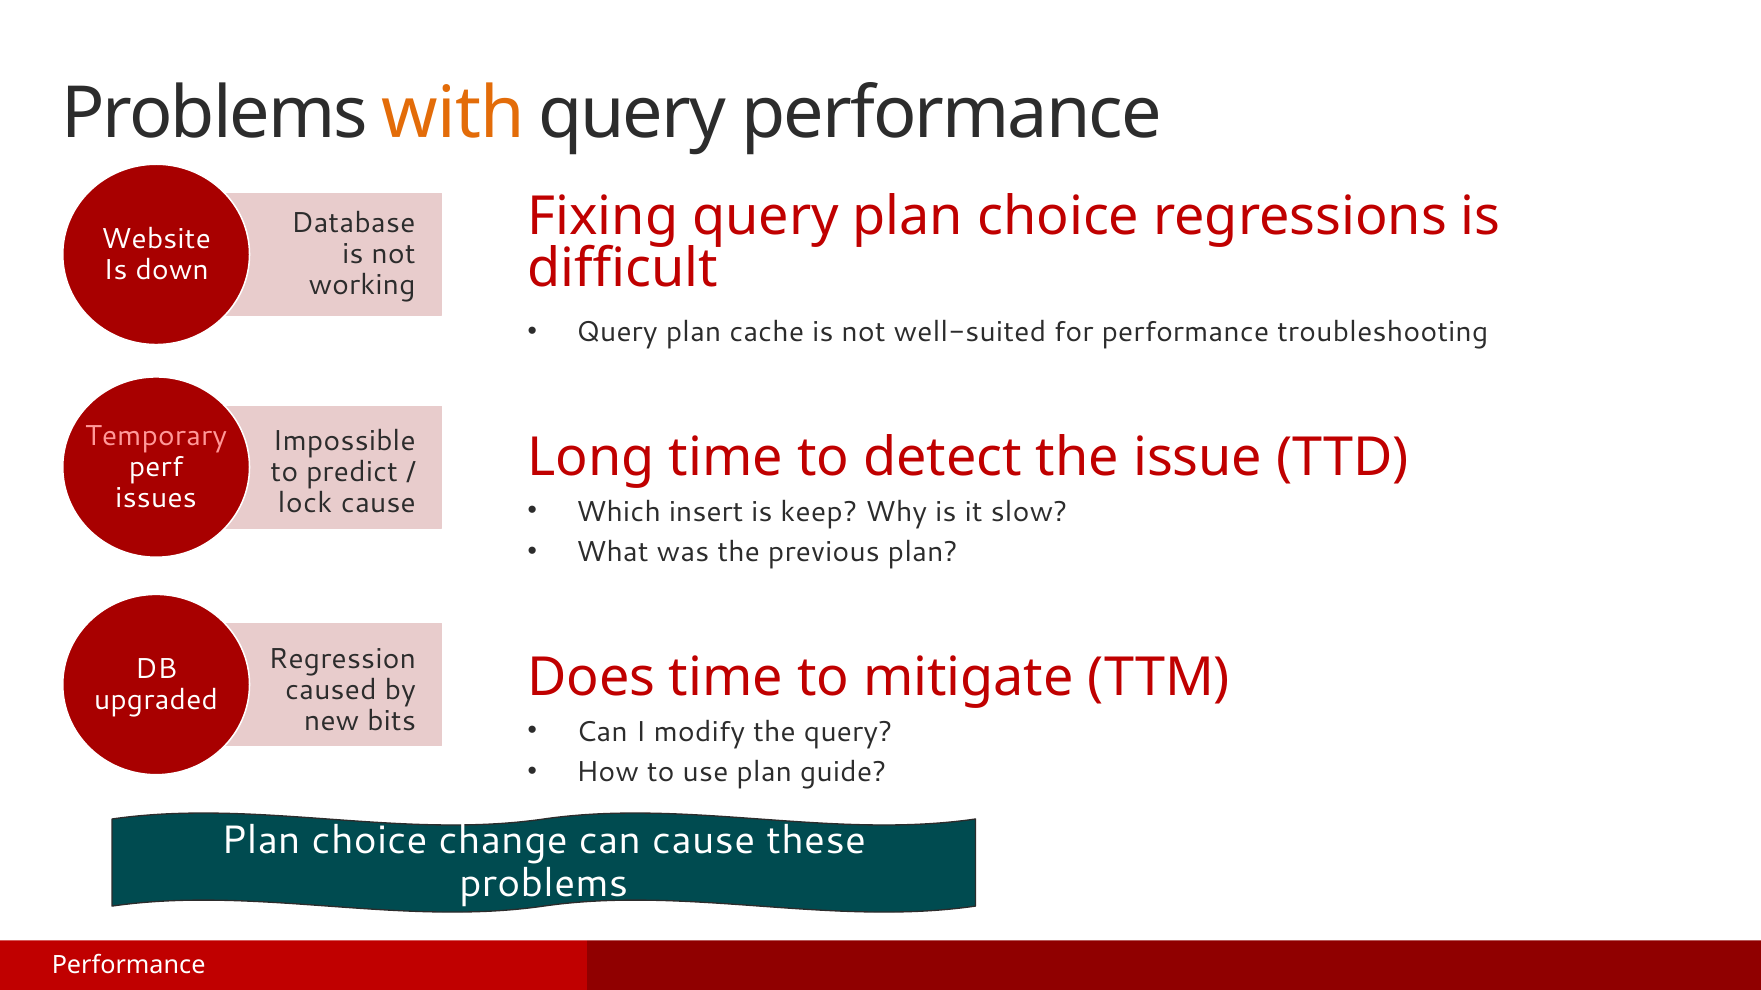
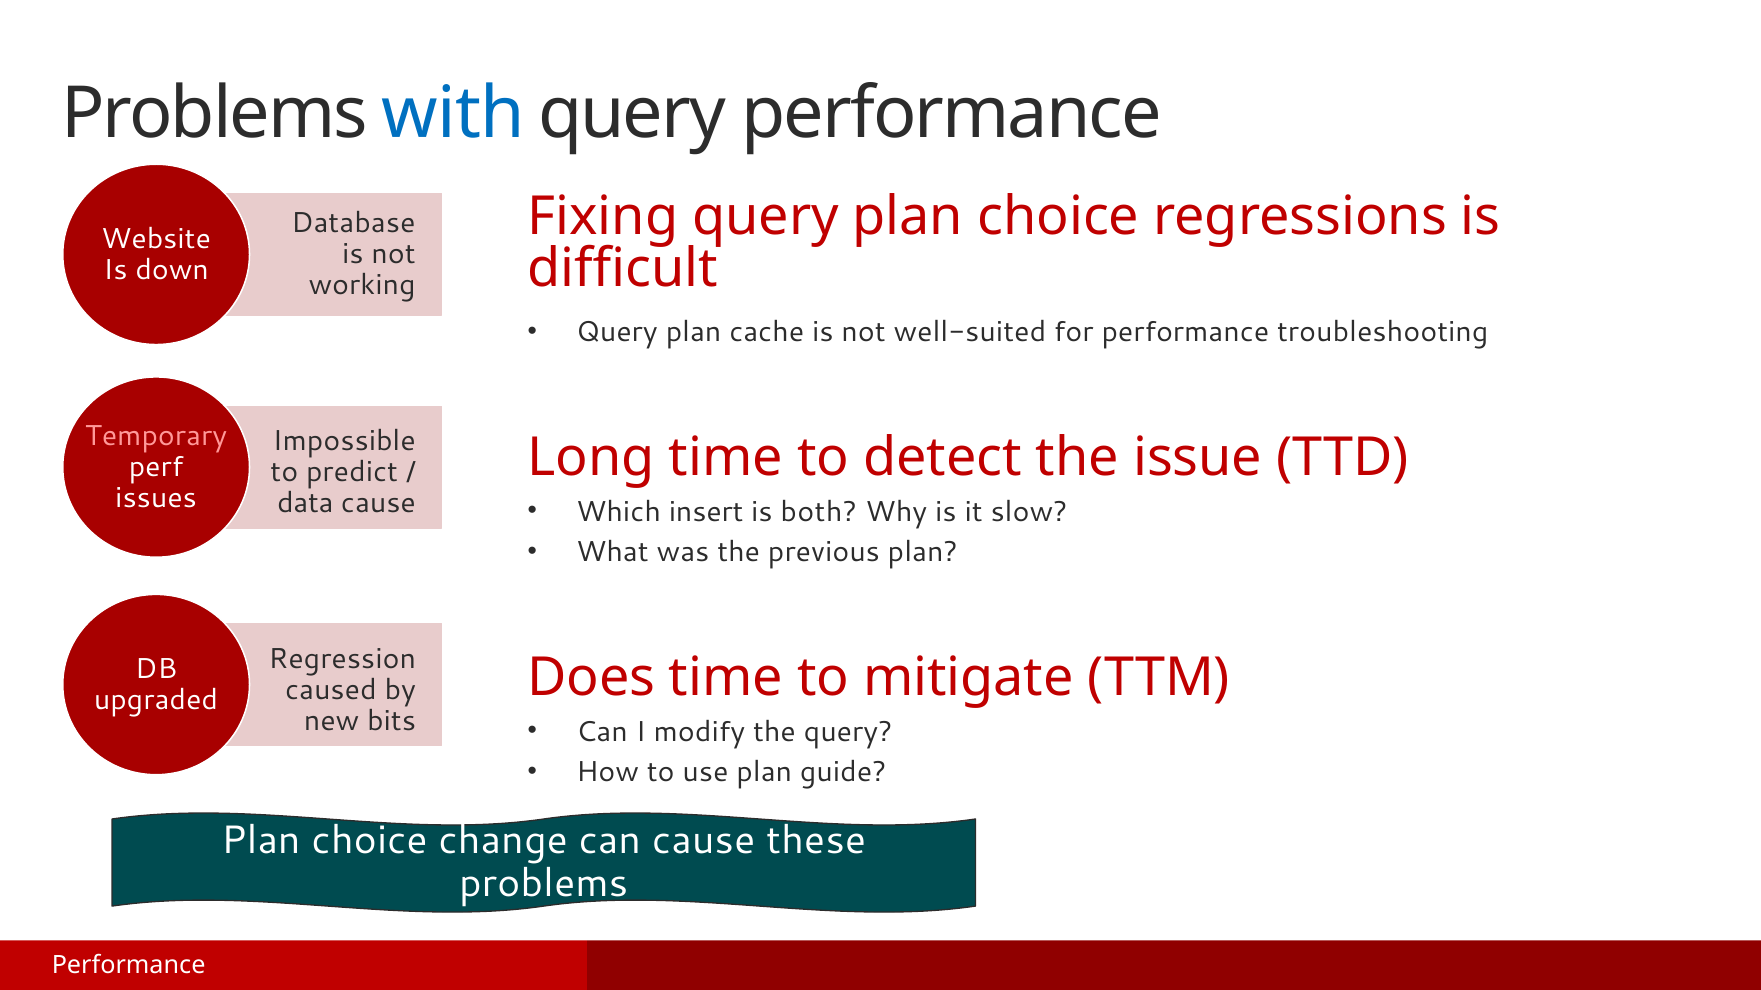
with colour: orange -> blue
lock: lock -> data
keep: keep -> both
